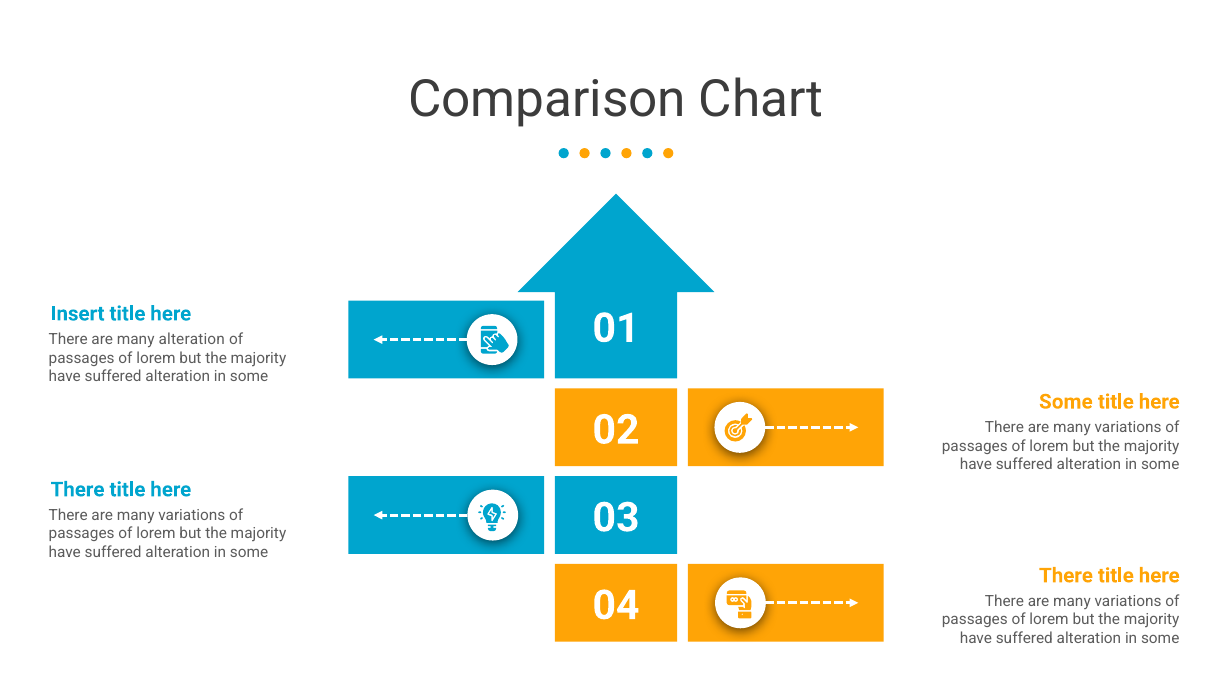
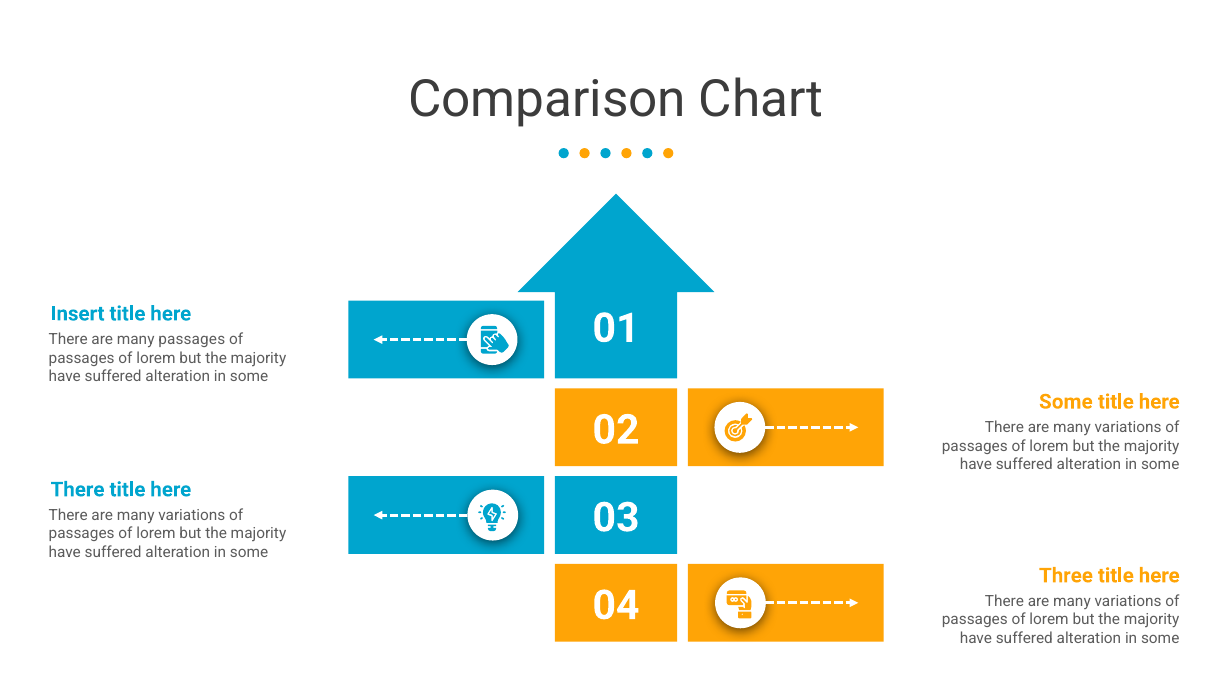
many alteration: alteration -> passages
There at (1066, 576): There -> Three
